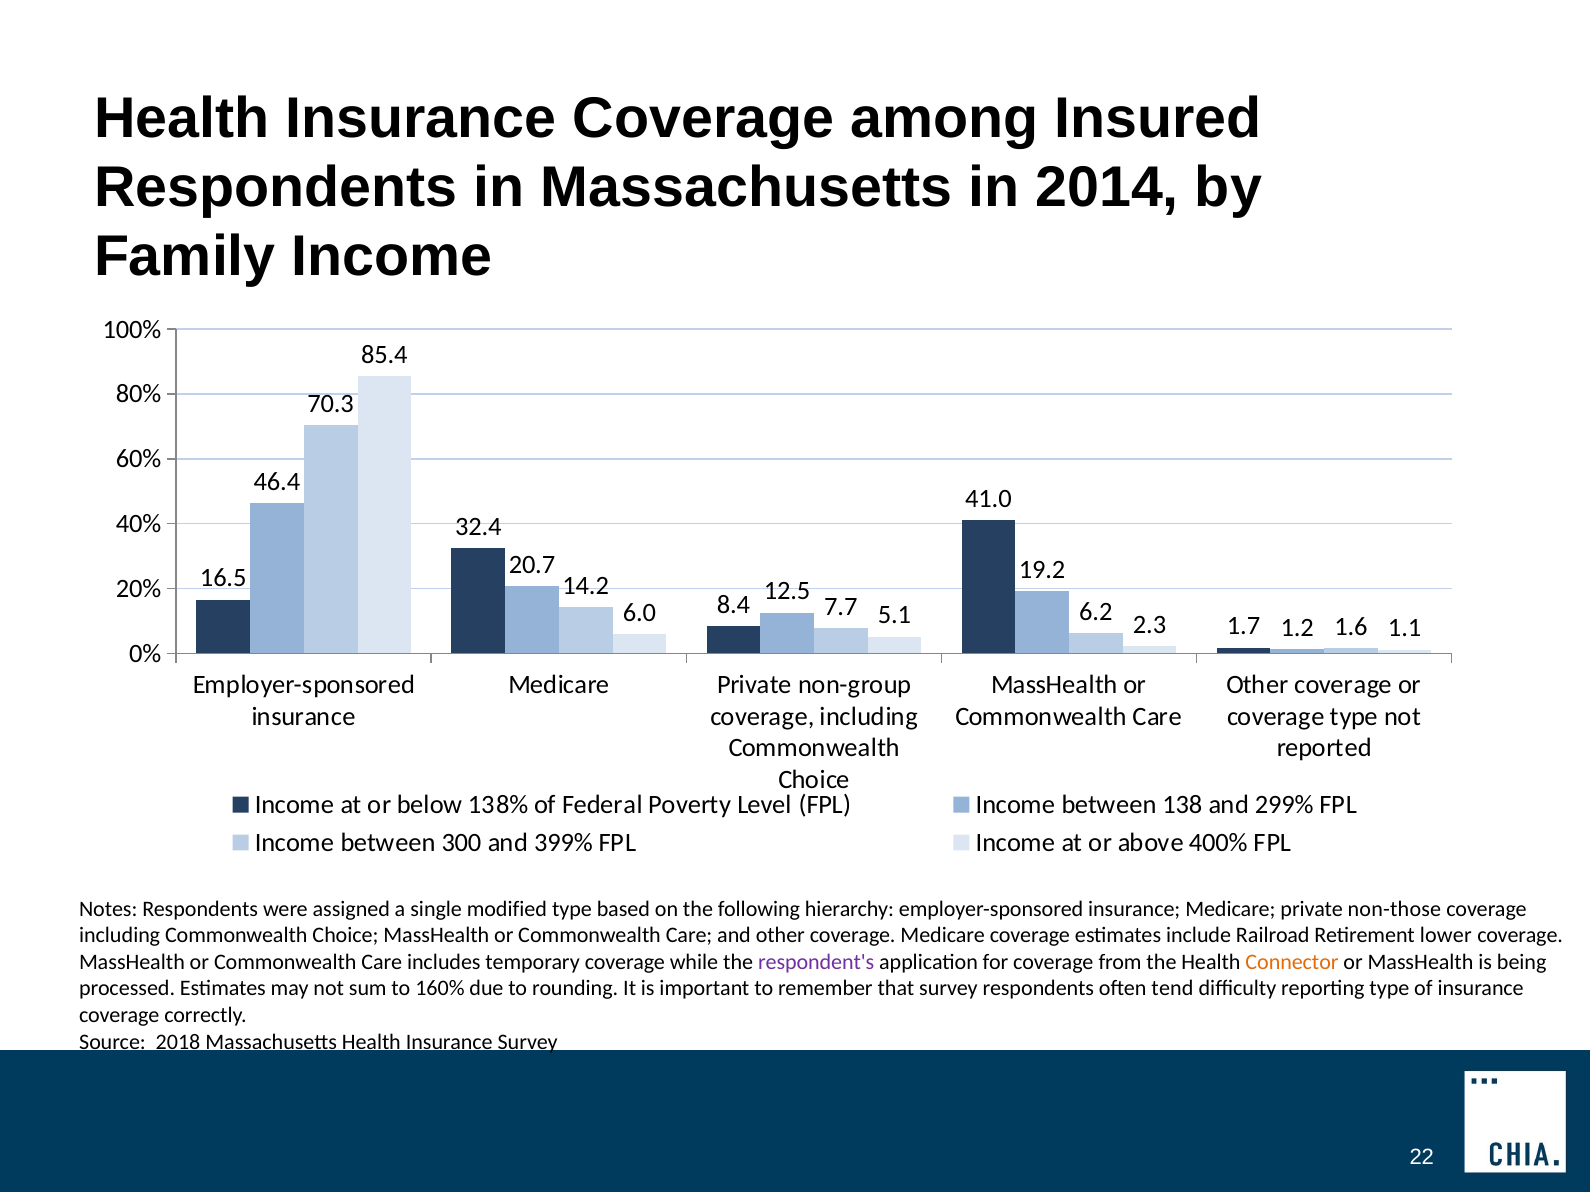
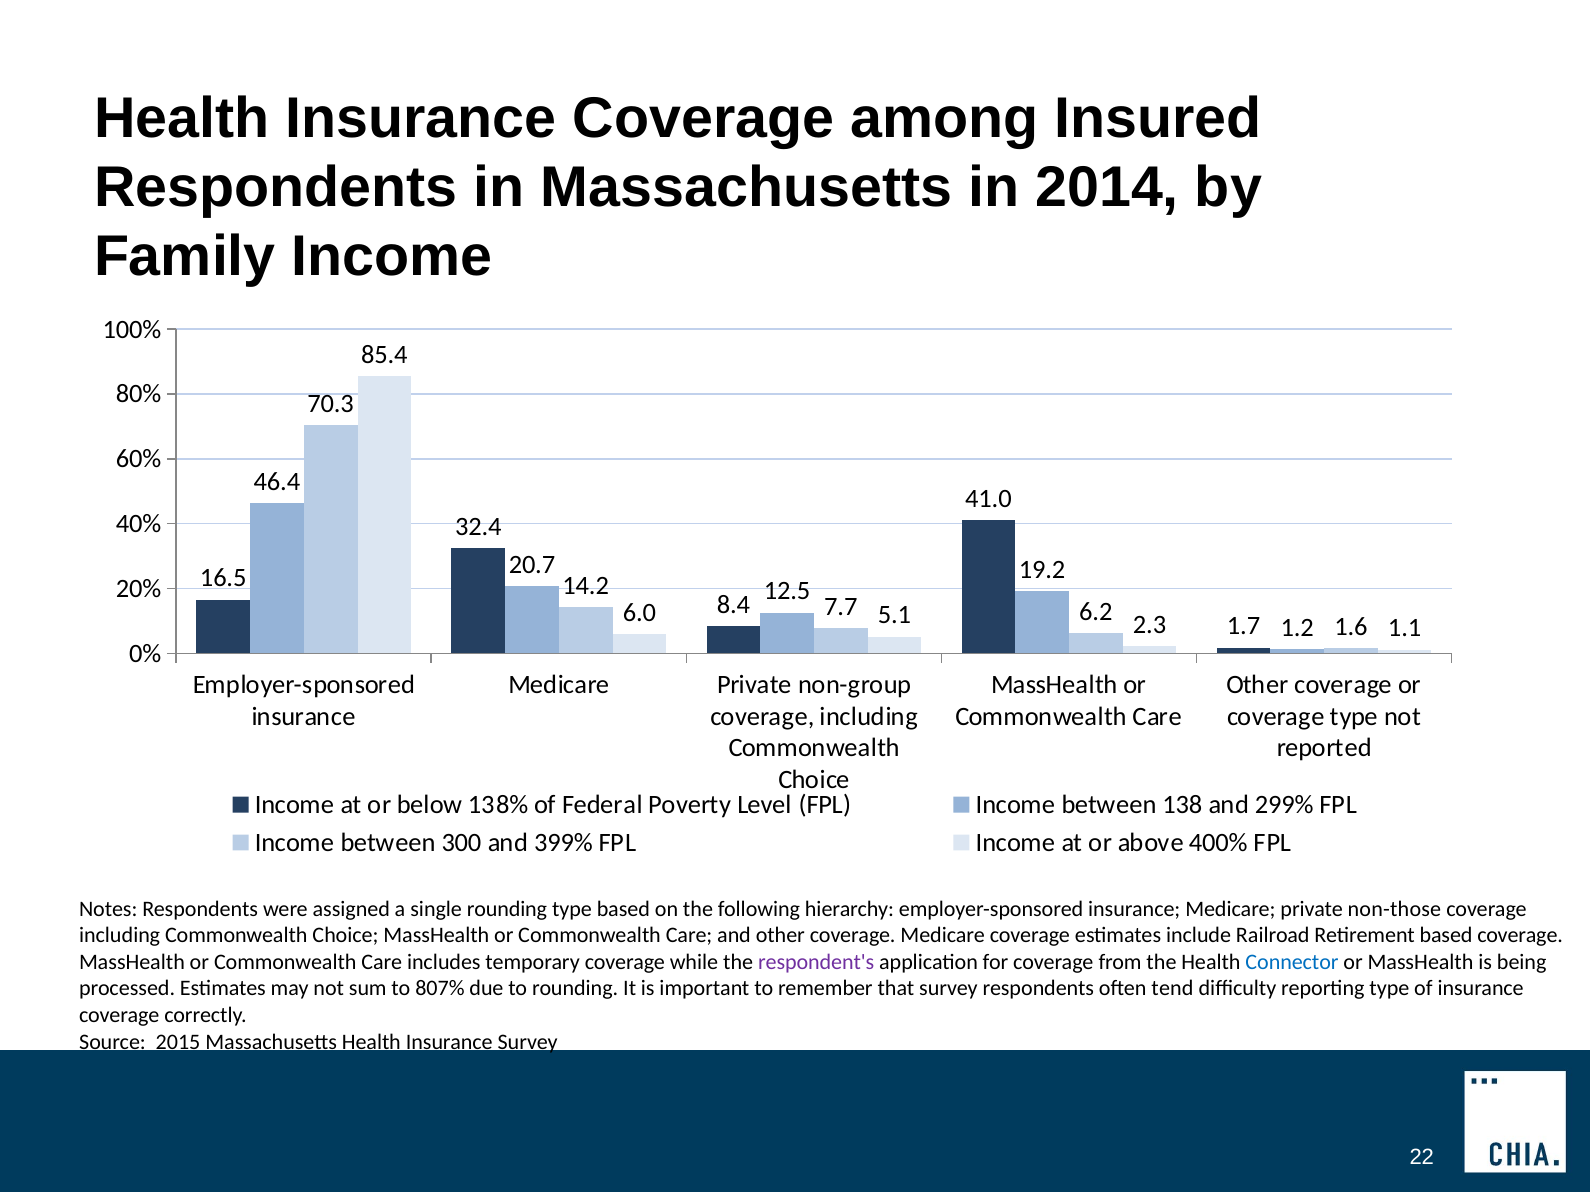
single modified: modified -> rounding
Retirement lower: lower -> based
Connector colour: orange -> blue
160%: 160% -> 807%
2018: 2018 -> 2015
